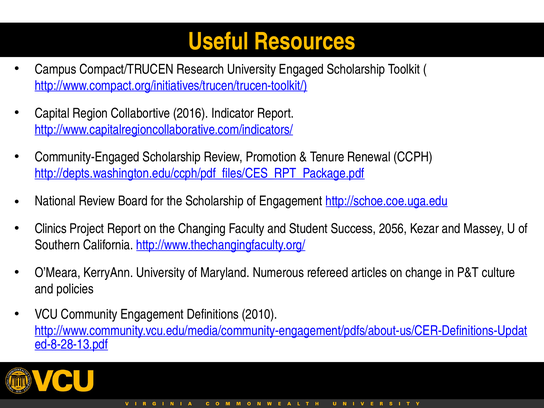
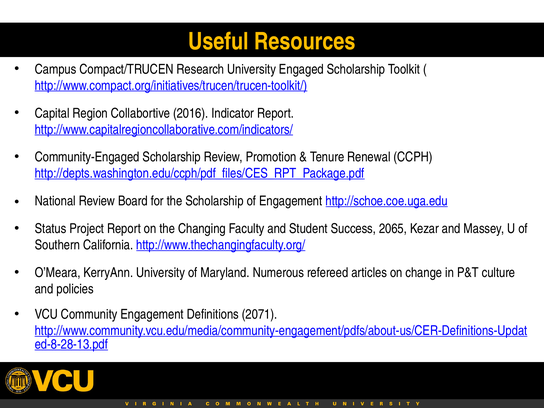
Clinics: Clinics -> Status
2056: 2056 -> 2065
2010: 2010 -> 2071
